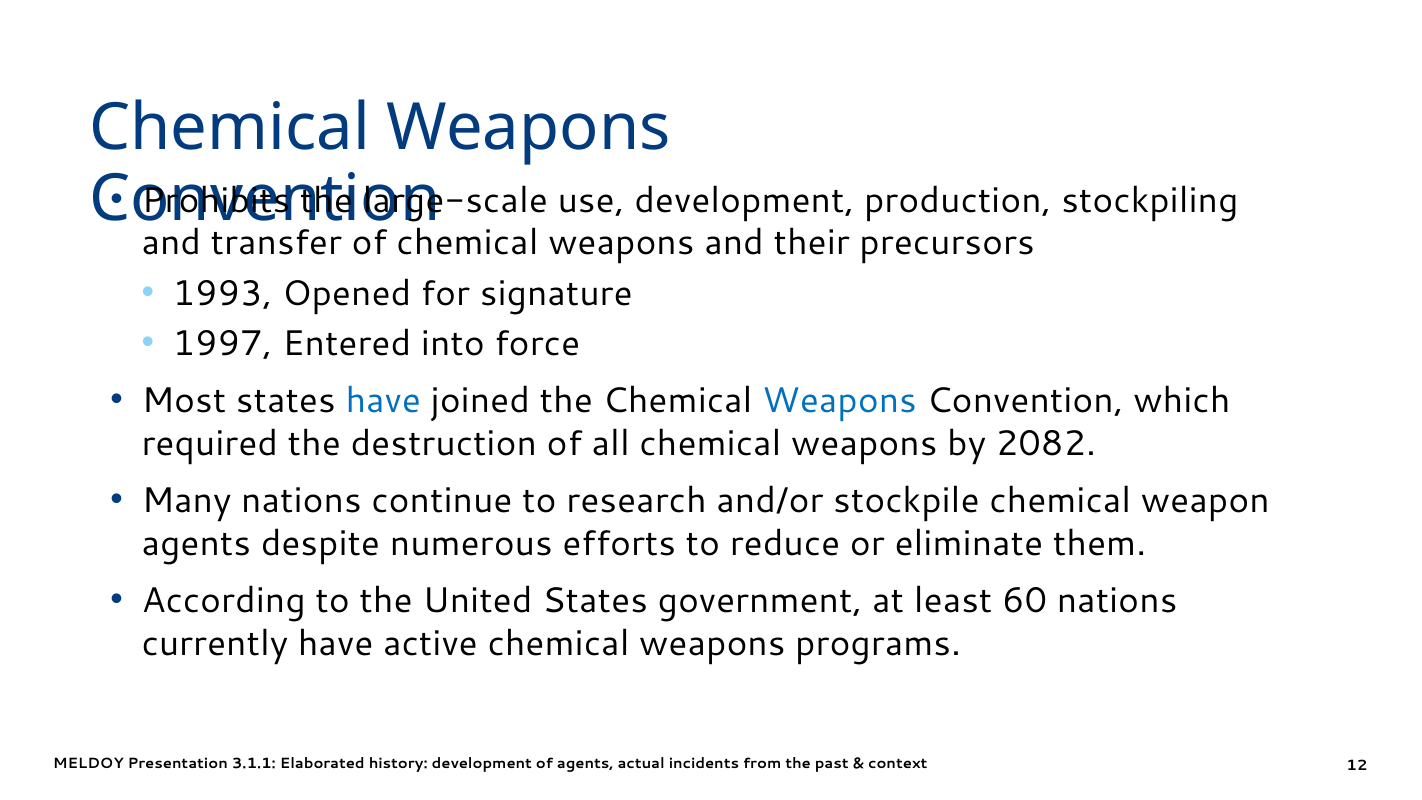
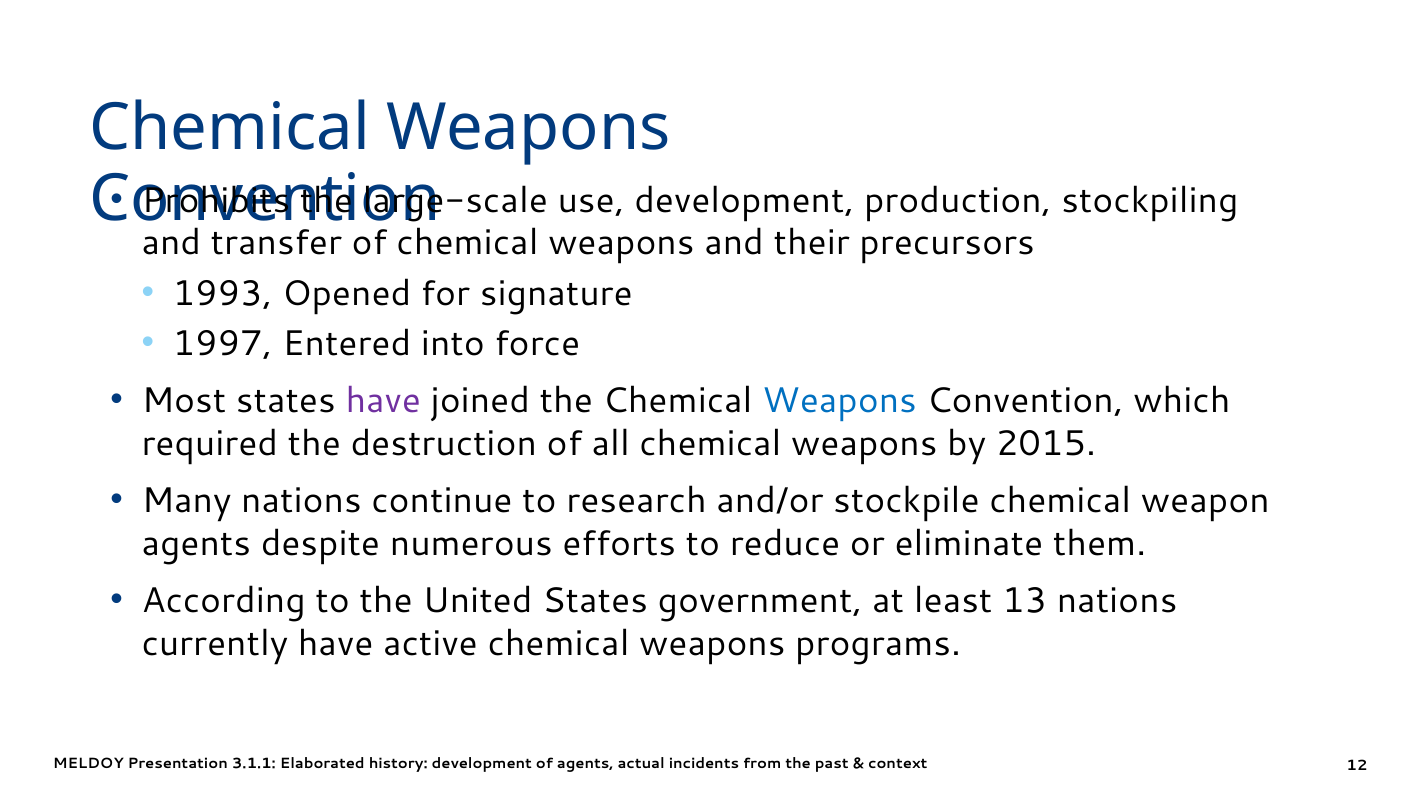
have at (383, 401) colour: blue -> purple
2082: 2082 -> 2015
60: 60 -> 13
